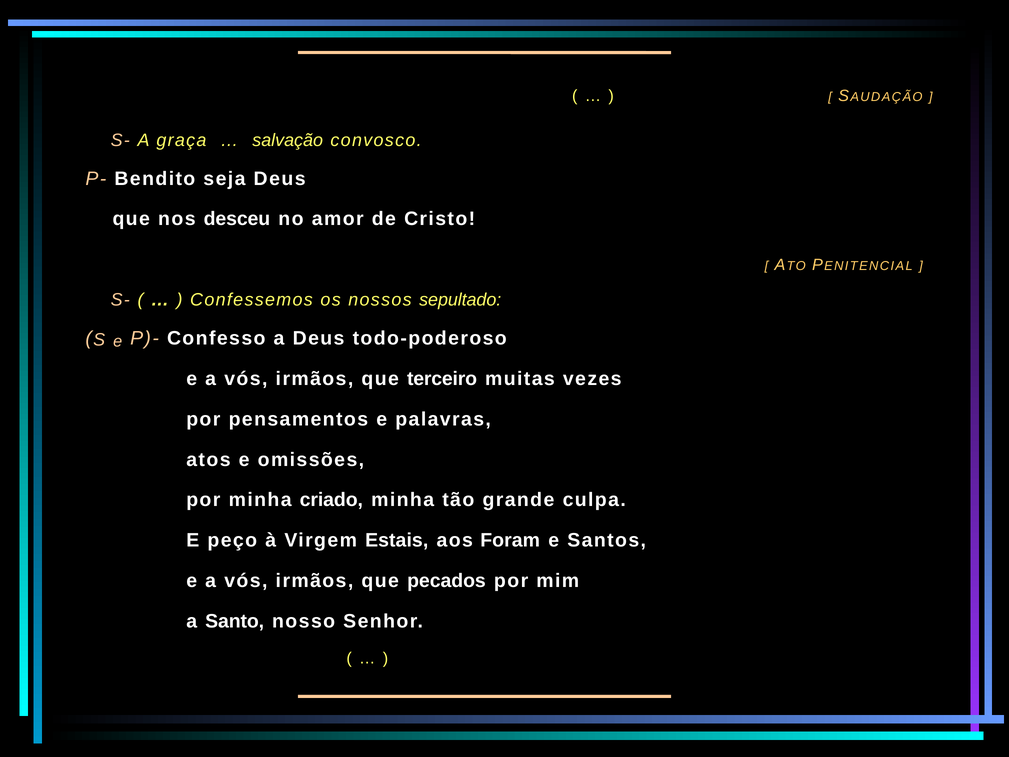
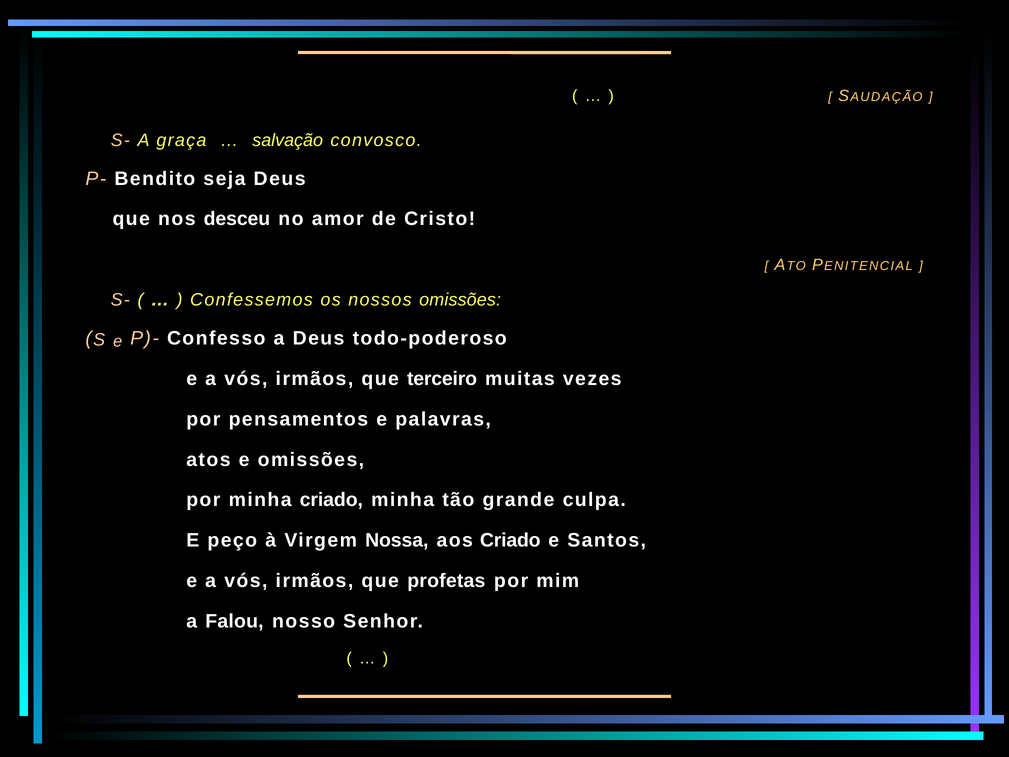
nossos sepultado: sepultado -> omissões
Estais: Estais -> Nossa
aos Foram: Foram -> Criado
pecados: pecados -> profetas
Santo: Santo -> Falou
